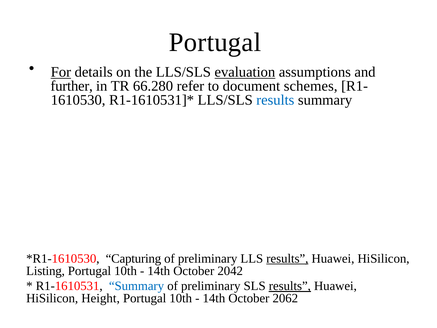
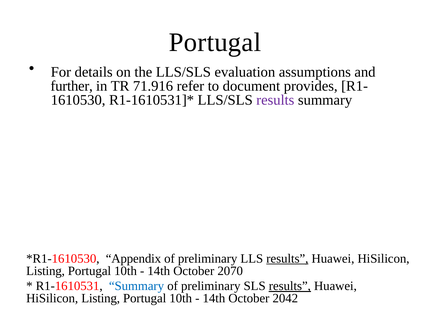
For underline: present -> none
evaluation underline: present -> none
66.280: 66.280 -> 71.916
schemes: schemes -> provides
results at (275, 100) colour: blue -> purple
Capturing: Capturing -> Appendix
2042: 2042 -> 2070
Height at (101, 298): Height -> Listing
2062: 2062 -> 2042
